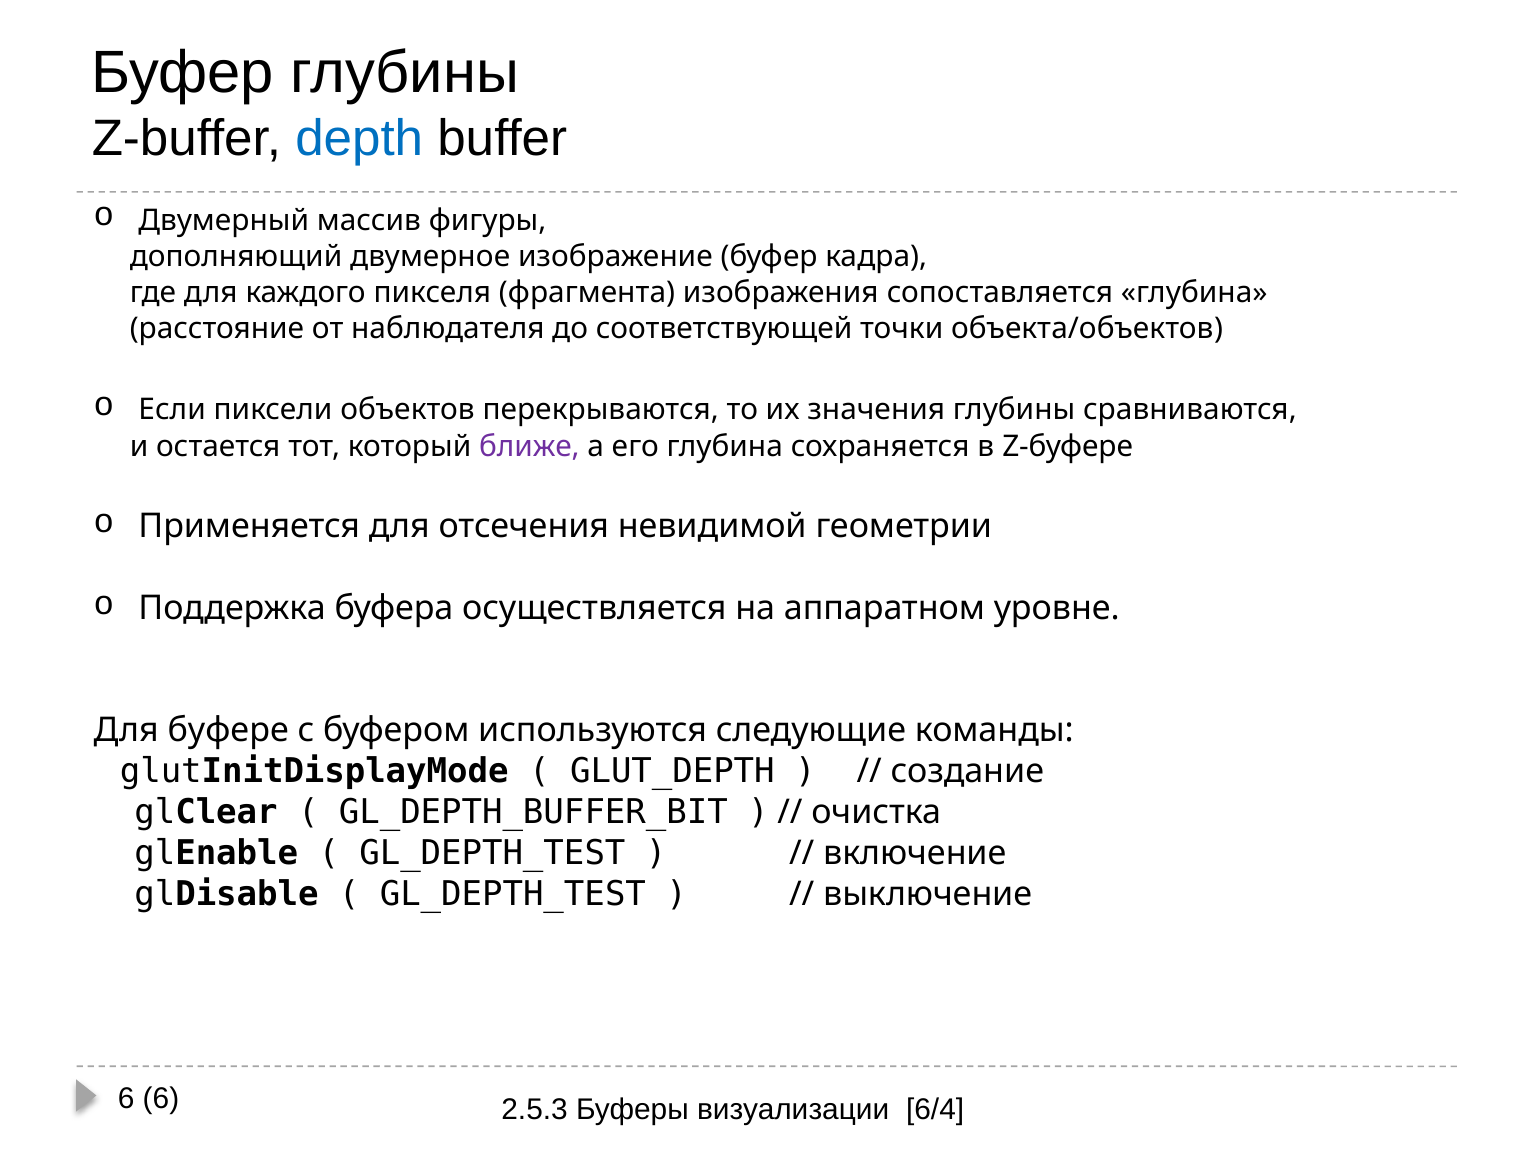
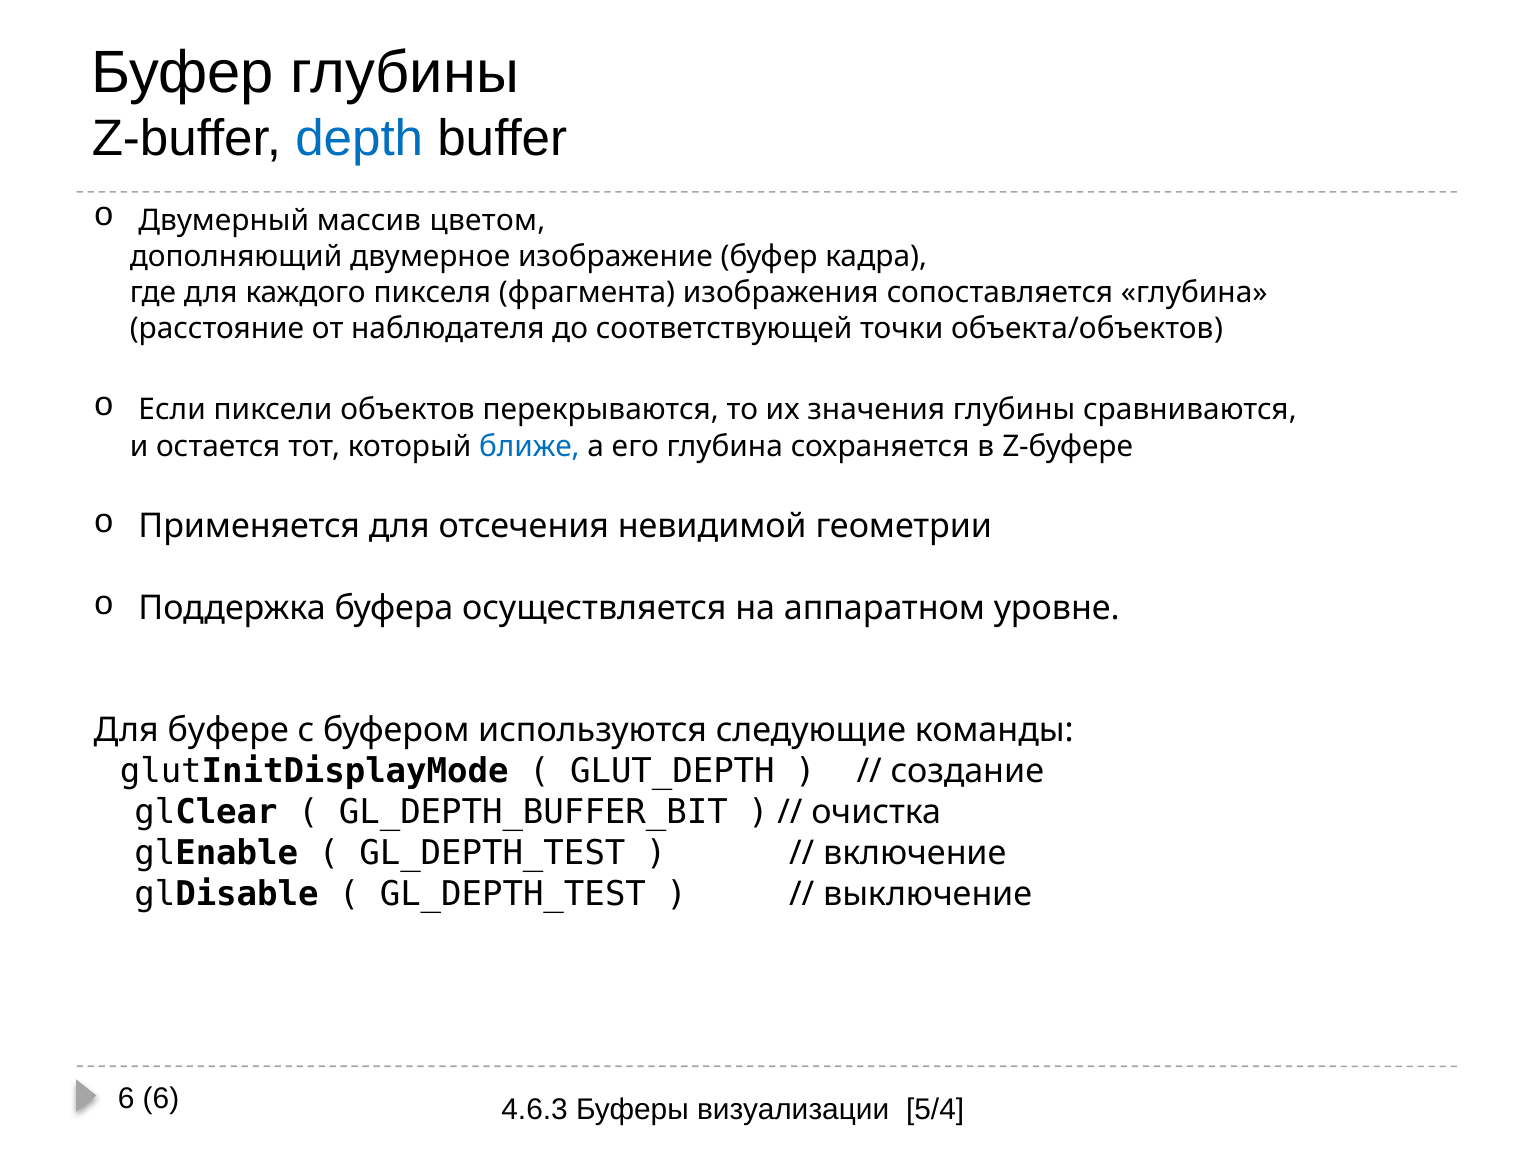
фигуры: фигуры -> цветом
ближе colour: purple -> blue
2.5.3: 2.5.3 -> 4.6.3
6/4: 6/4 -> 5/4
